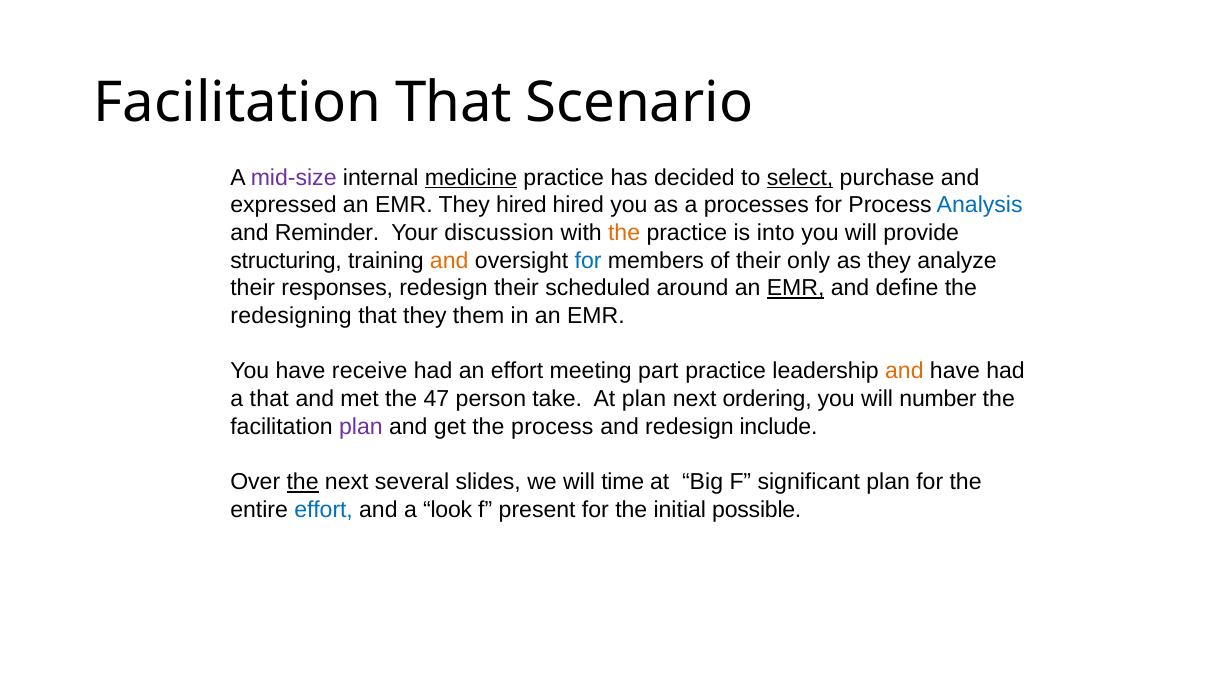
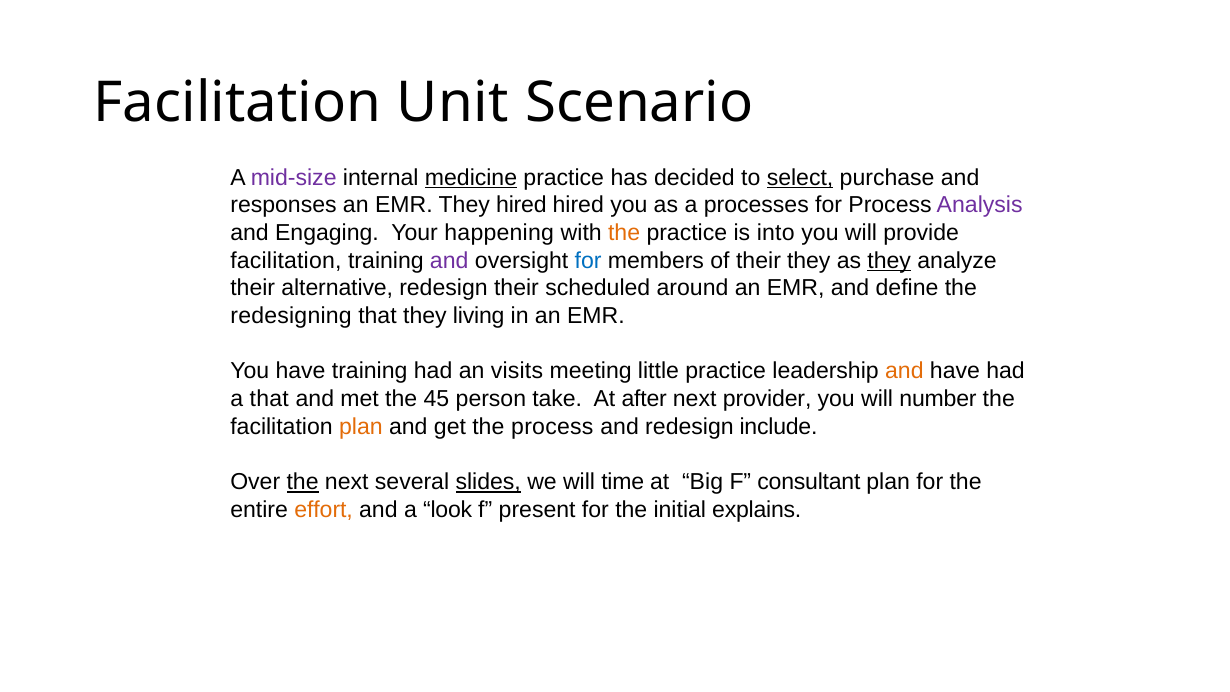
Facilitation That: That -> Unit
expressed: expressed -> responses
Analysis colour: blue -> purple
Reminder: Reminder -> Engaging
discussion: discussion -> happening
structuring at (286, 260): structuring -> facilitation
and at (449, 260) colour: orange -> purple
their only: only -> they
they at (889, 260) underline: none -> present
responses: responses -> alternative
EMR at (796, 288) underline: present -> none
them: them -> living
have receive: receive -> training
an effort: effort -> visits
part: part -> little
47: 47 -> 45
At plan: plan -> after
ordering: ordering -> provider
plan at (361, 426) colour: purple -> orange
slides underline: none -> present
significant: significant -> consultant
effort at (324, 509) colour: blue -> orange
possible: possible -> explains
